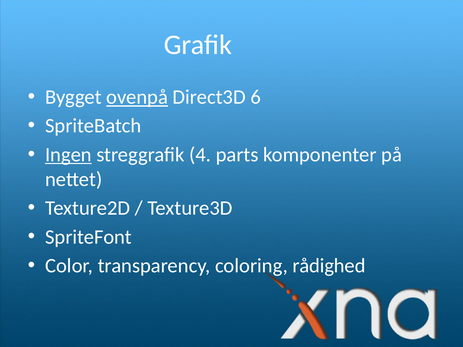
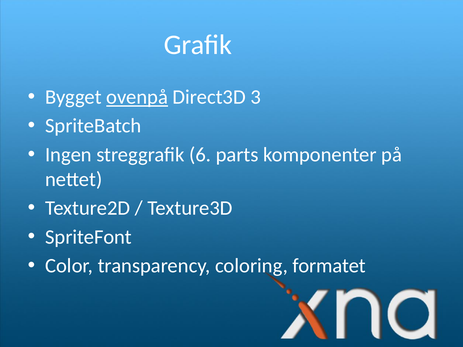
6: 6 -> 3
Ingen underline: present -> none
4: 4 -> 6
rådighed: rådighed -> formatet
